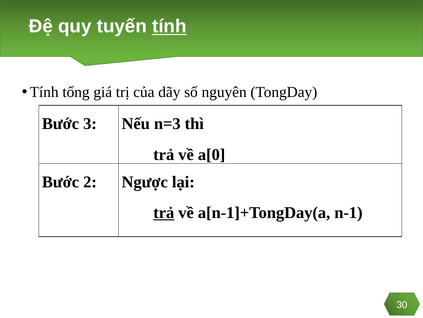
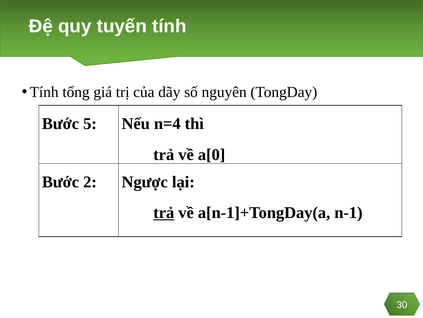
tính at (169, 26) underline: present -> none
3: 3 -> 5
n=3: n=3 -> n=4
